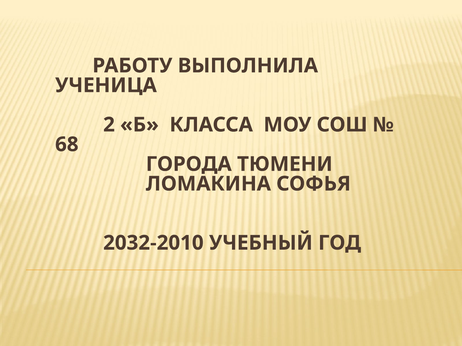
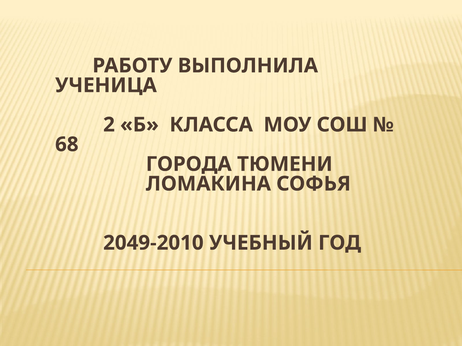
2032-2010: 2032-2010 -> 2049-2010
